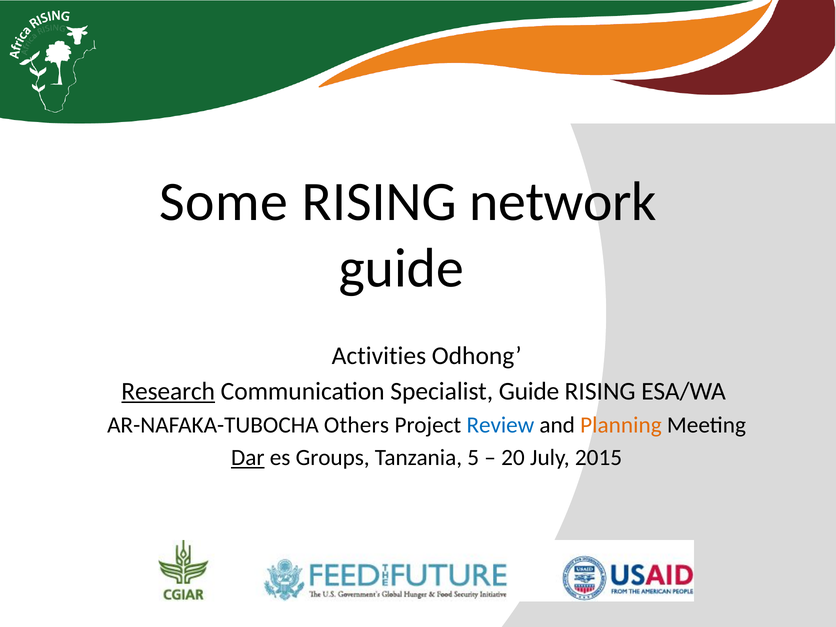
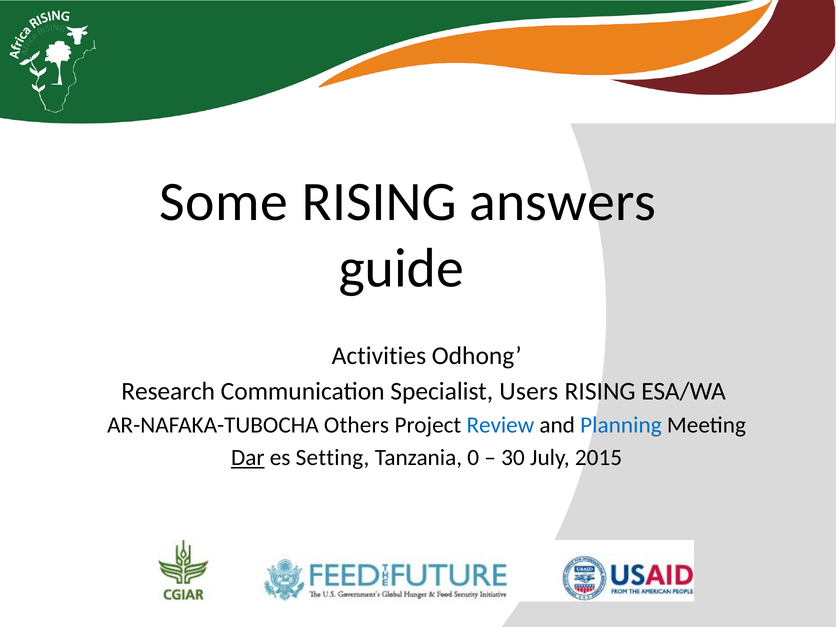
network: network -> answers
Research underline: present -> none
Specialist Guide: Guide -> Users
Planning colour: orange -> blue
Groups: Groups -> Setting
5: 5 -> 0
20: 20 -> 30
